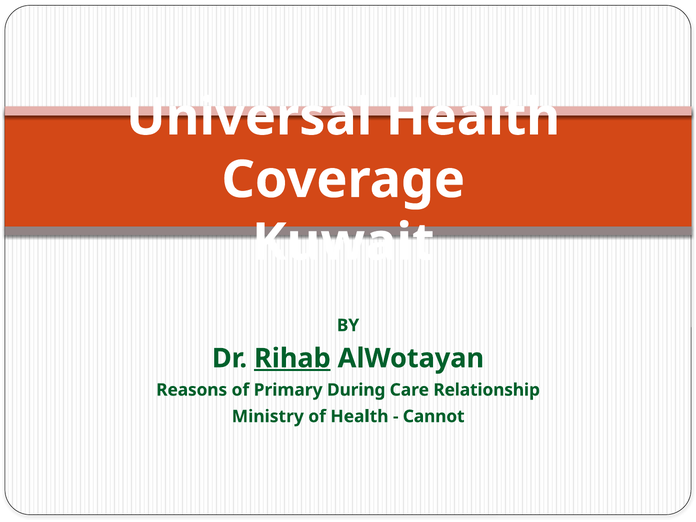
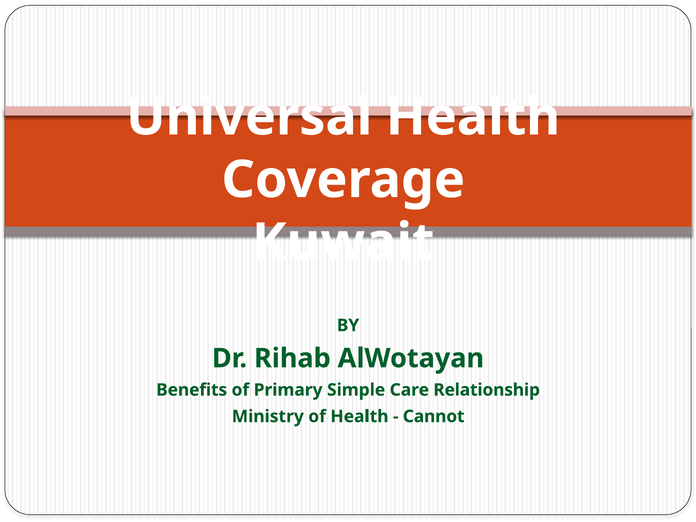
Rihab underline: present -> none
Reasons: Reasons -> Benefits
During: During -> Simple
